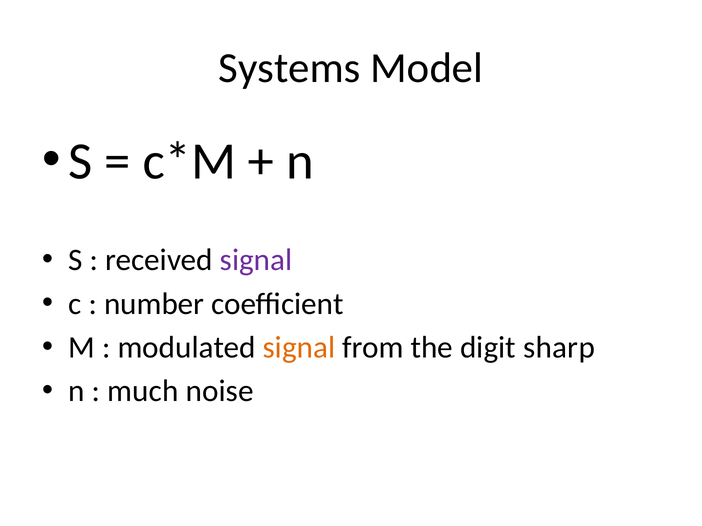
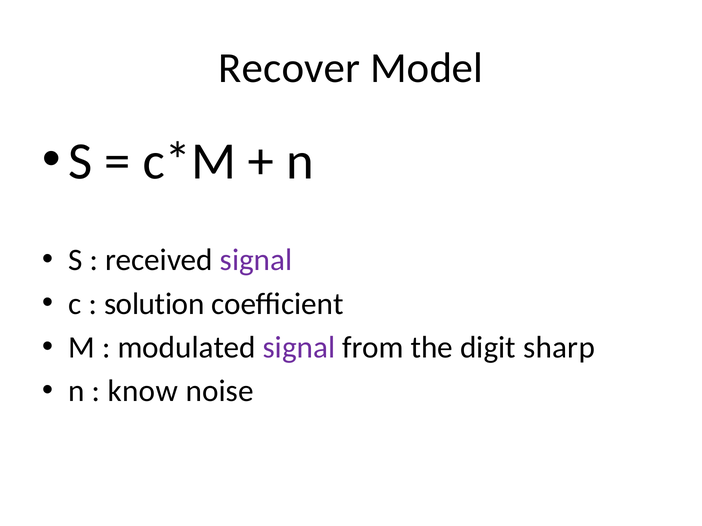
Systems: Systems -> Recover
number: number -> solution
signal at (299, 348) colour: orange -> purple
much: much -> know
